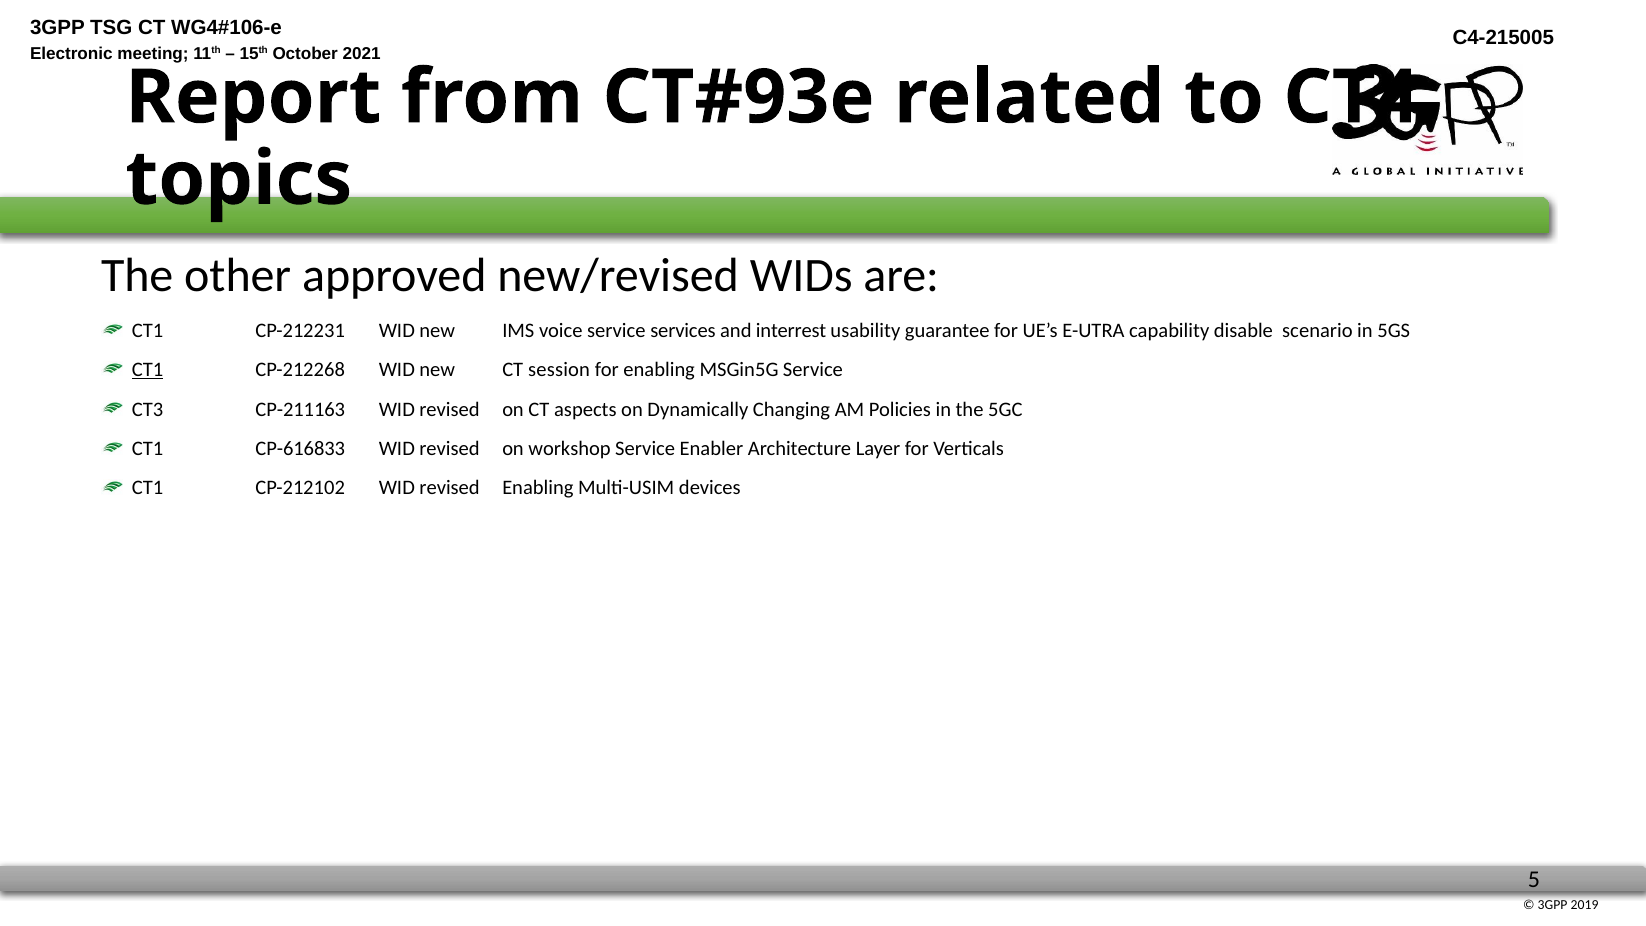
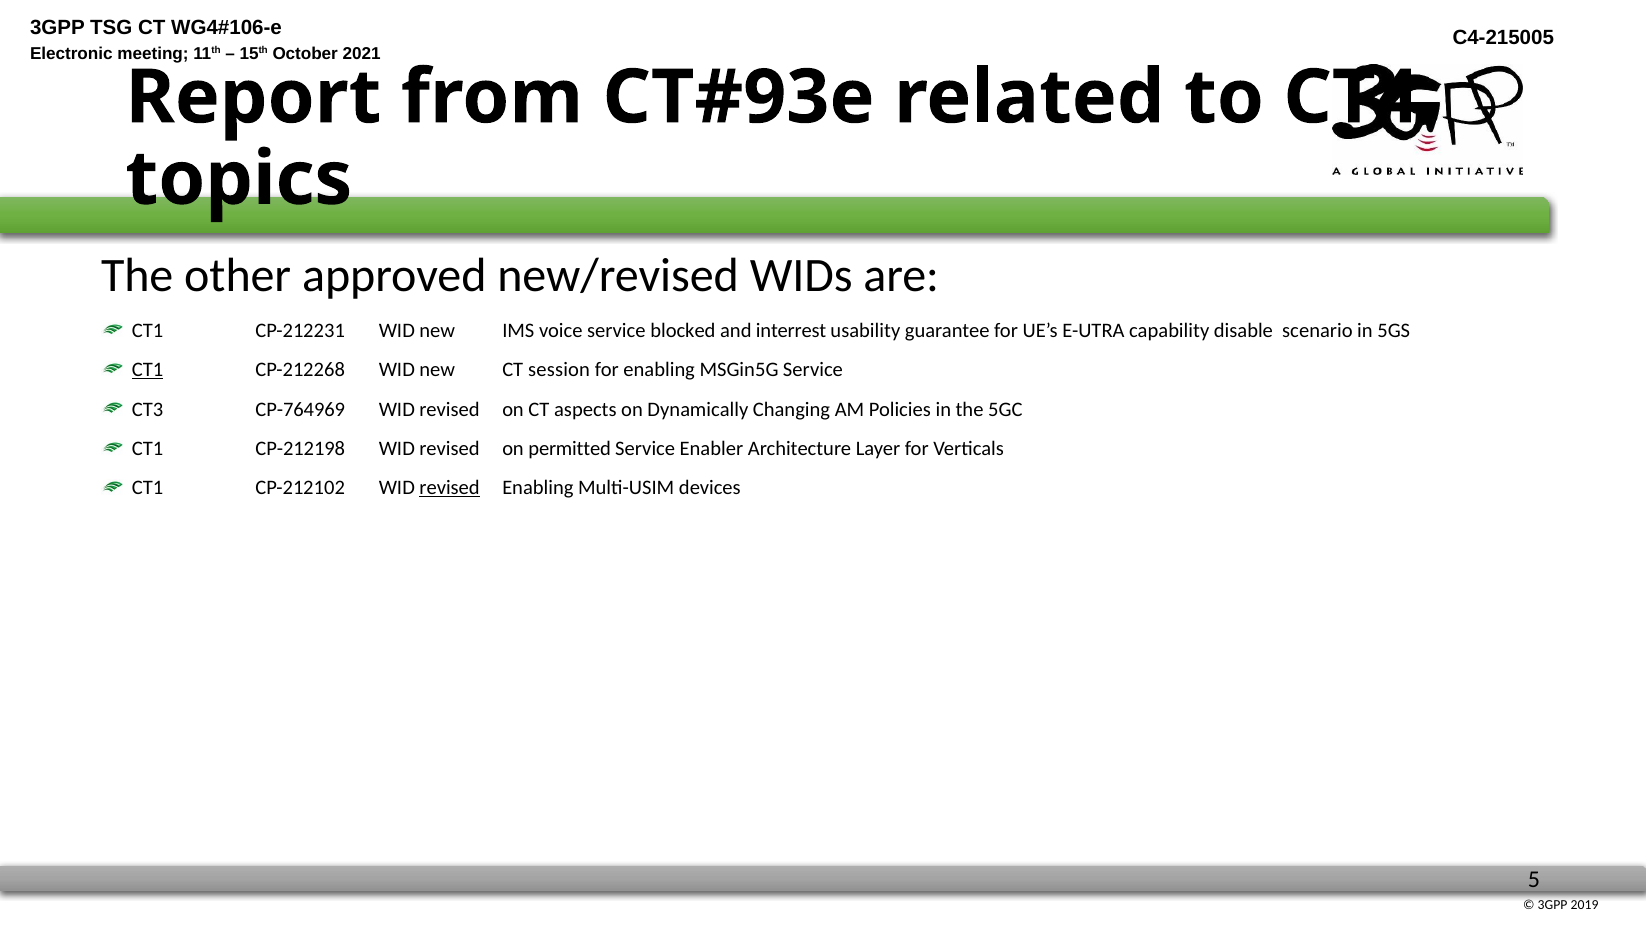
services: services -> blocked
CP-211163: CP-211163 -> CP-764969
CP-616833: CP-616833 -> CP-212198
workshop: workshop -> permitted
revised at (450, 488) underline: none -> present
